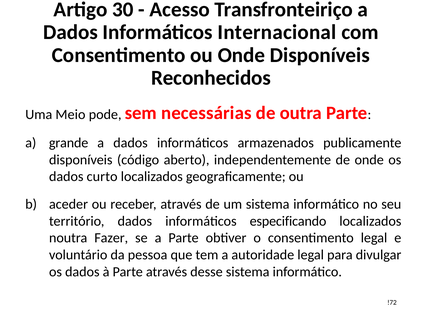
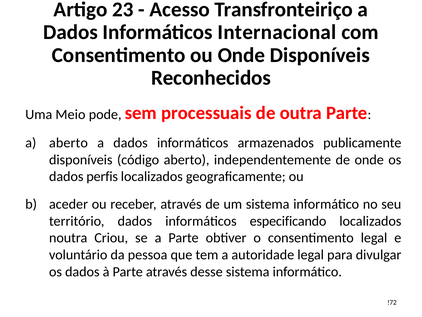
30: 30 -> 23
necessárias: necessárias -> processuais
a grande: grande -> aberto
curto: curto -> perfis
Fazer: Fazer -> Criou
